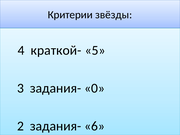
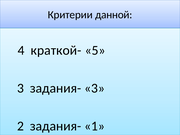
звёзды: звёзды -> данной
задания- 0: 0 -> 3
6: 6 -> 1
